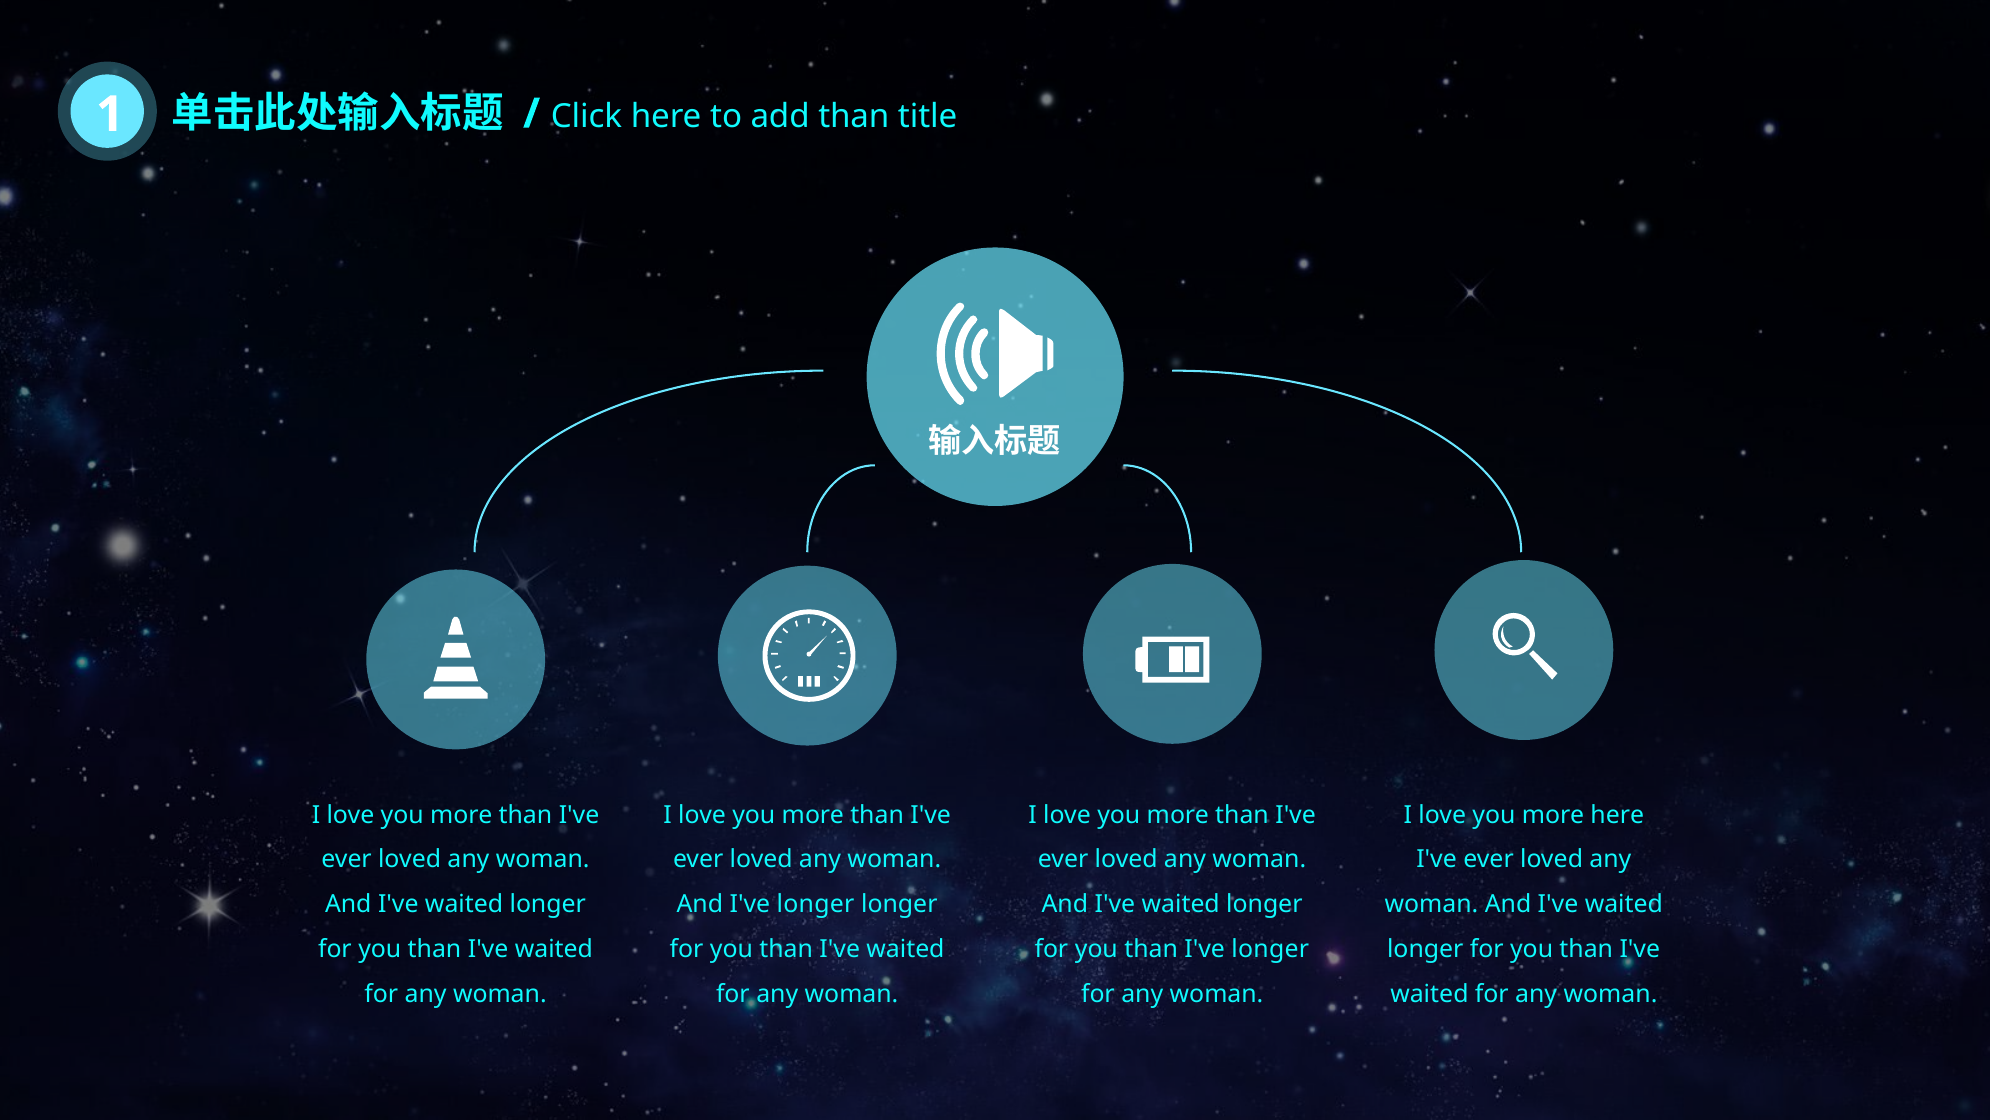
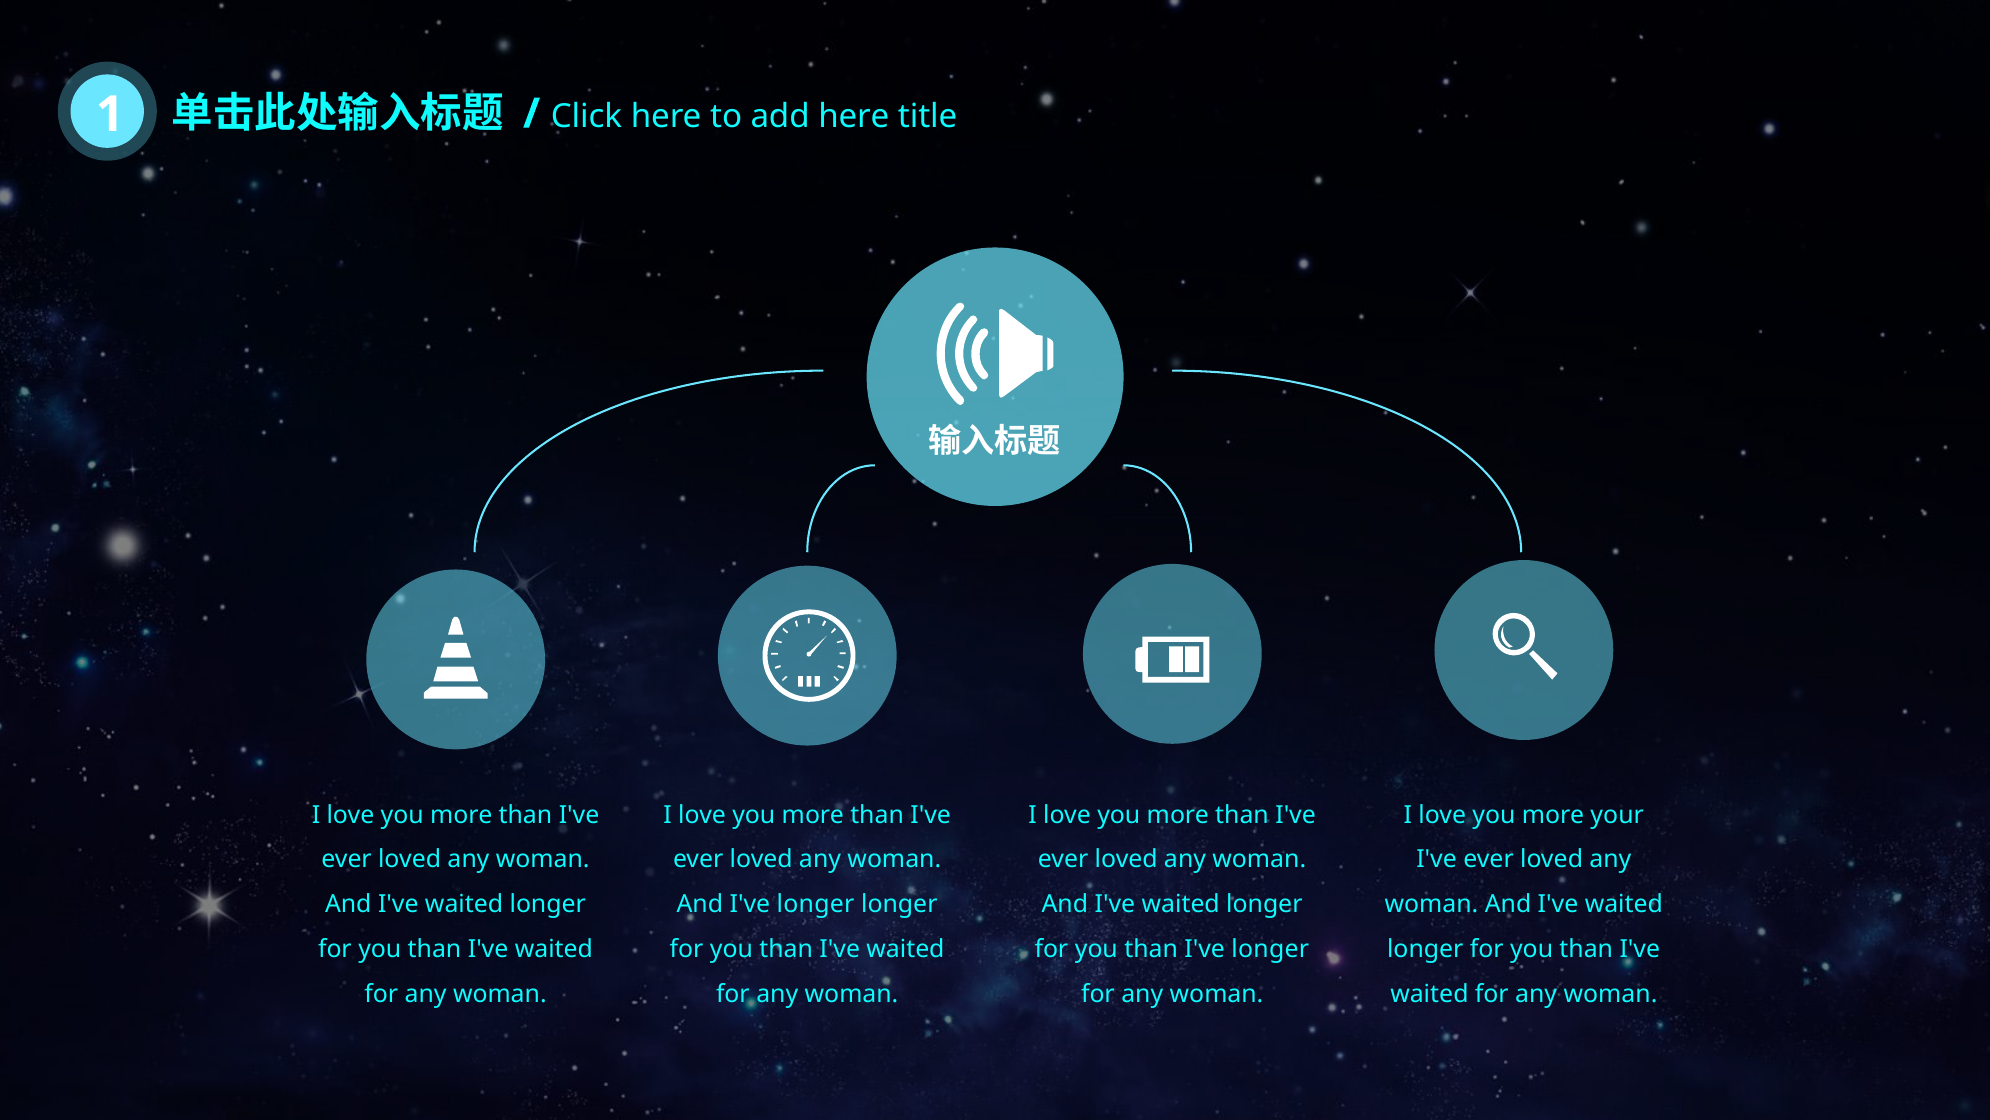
add than: than -> here
more here: here -> your
